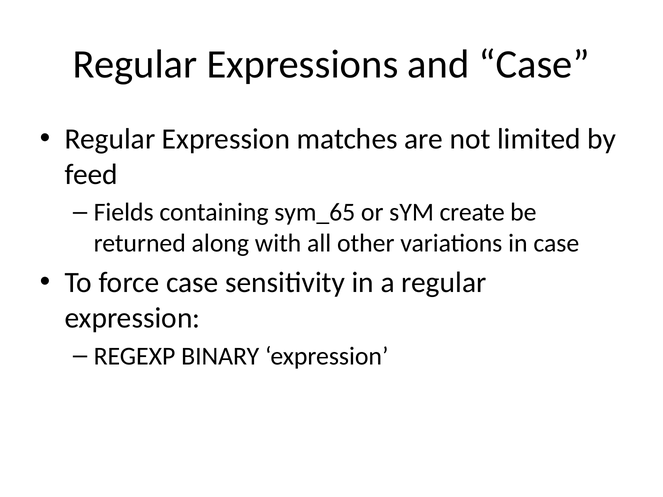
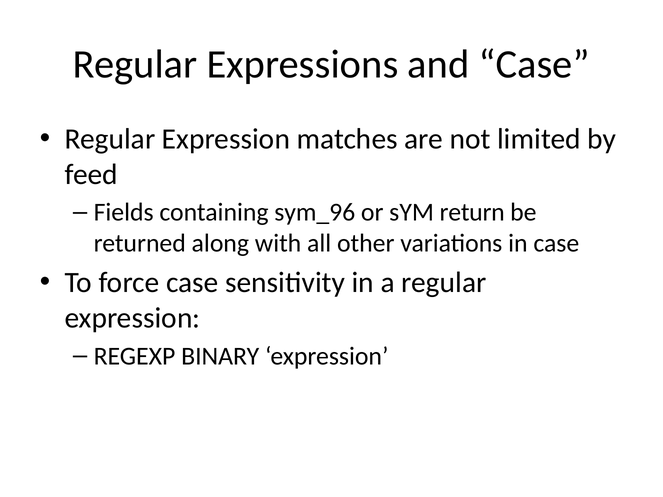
sym_65: sym_65 -> sym_96
create: create -> return
